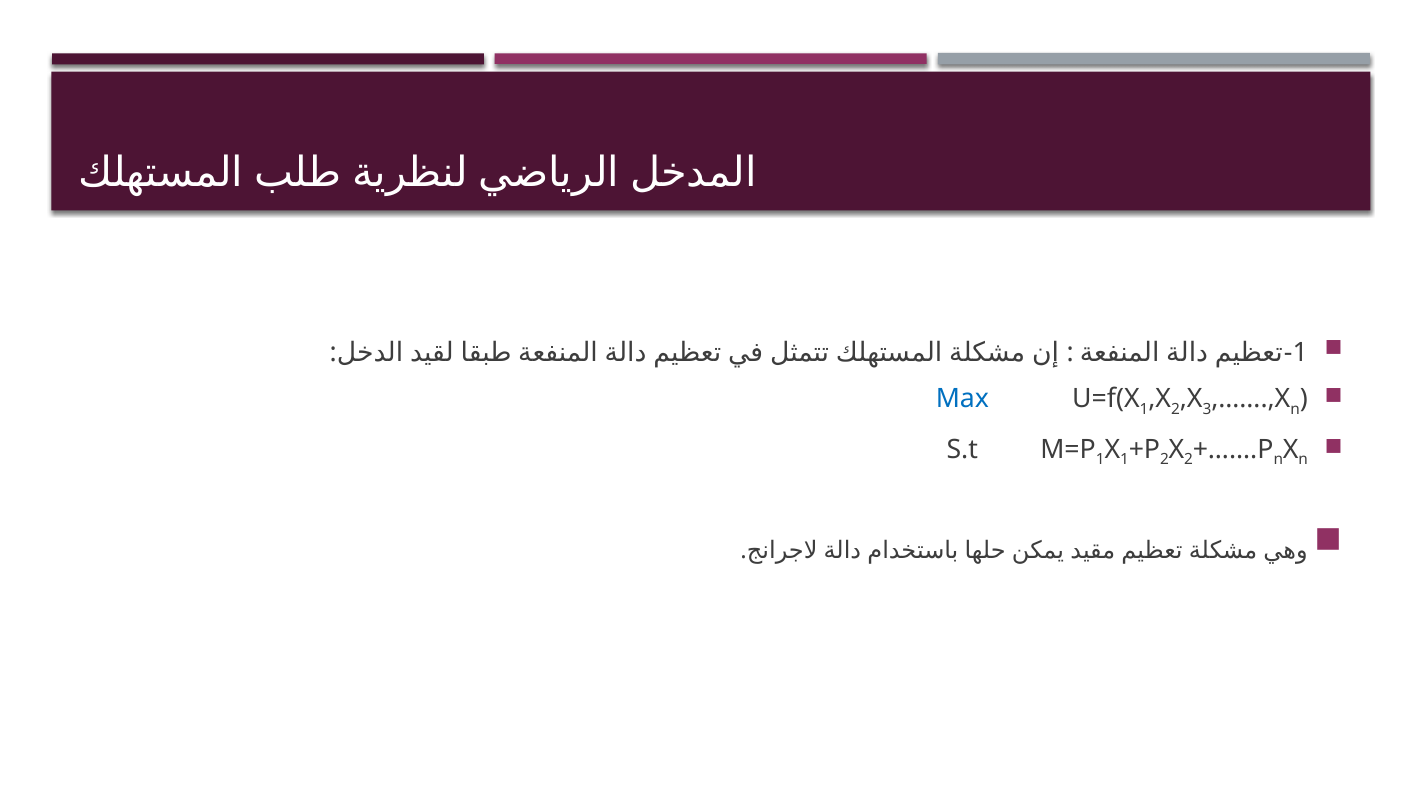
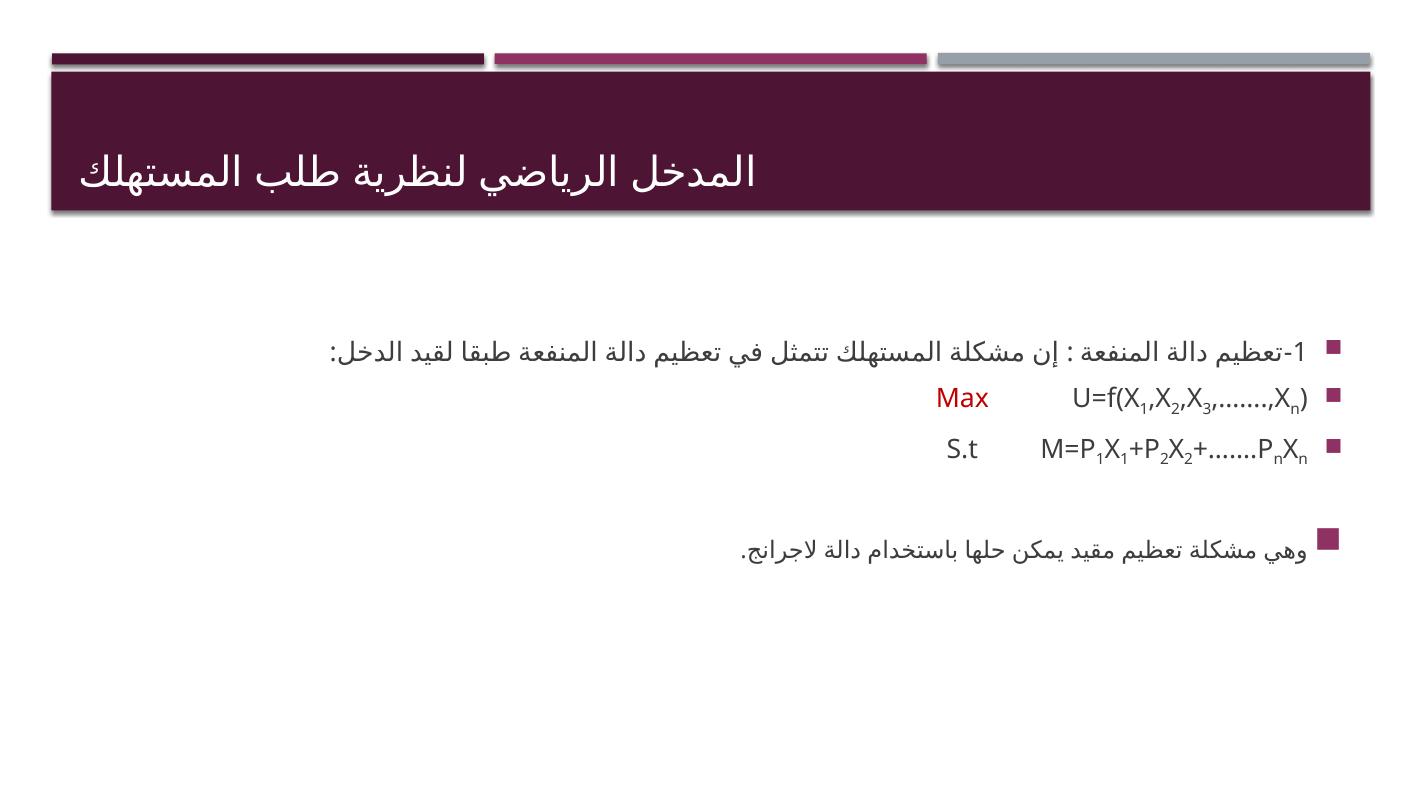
Max colour: blue -> red
